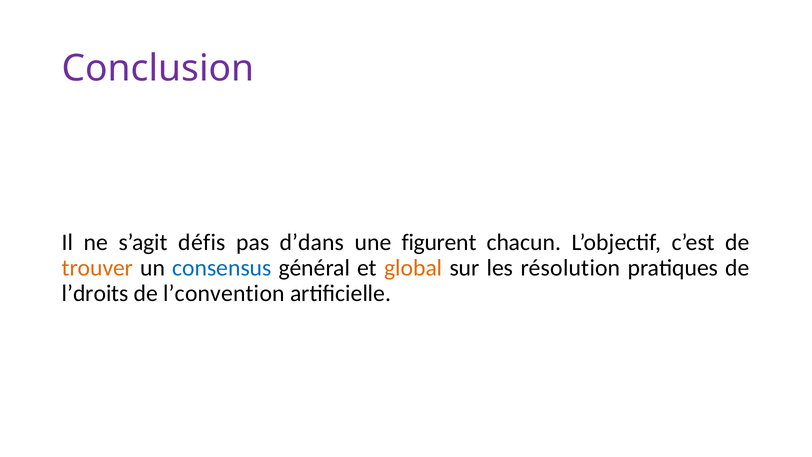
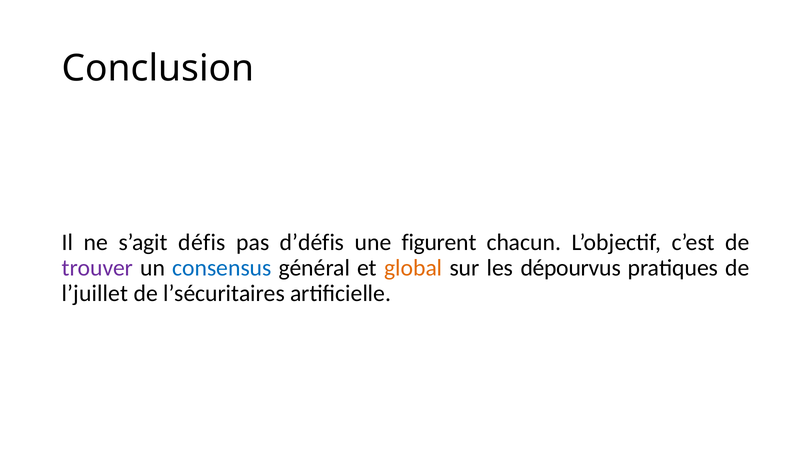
Conclusion colour: purple -> black
d’dans: d’dans -> d’défis
trouver colour: orange -> purple
résolution: résolution -> dépourvus
l’droits: l’droits -> l’juillet
l’convention: l’convention -> l’sécuritaires
